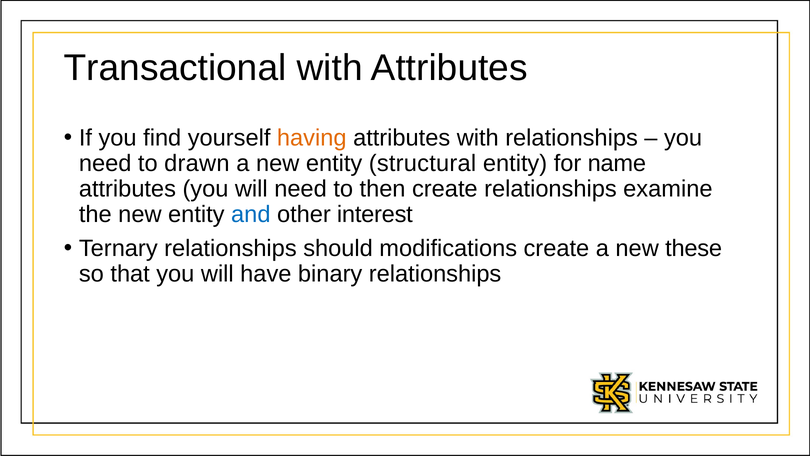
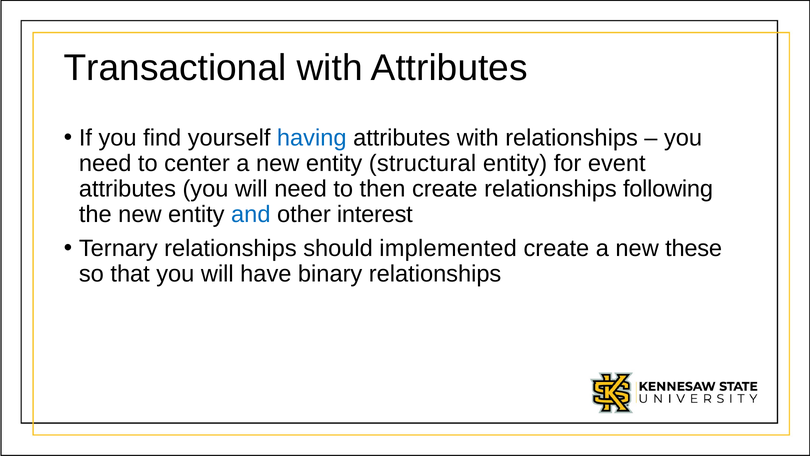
having colour: orange -> blue
drawn: drawn -> center
name: name -> event
examine: examine -> following
modifications: modifications -> implemented
